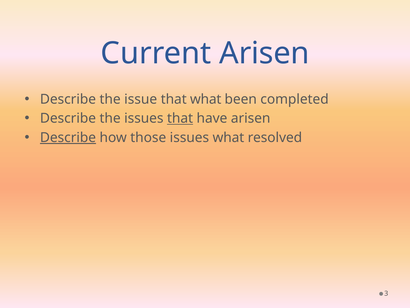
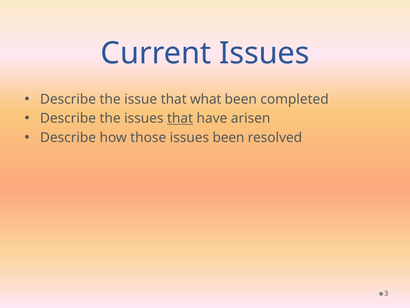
Current Arisen: Arisen -> Issues
Describe at (68, 137) underline: present -> none
issues what: what -> been
